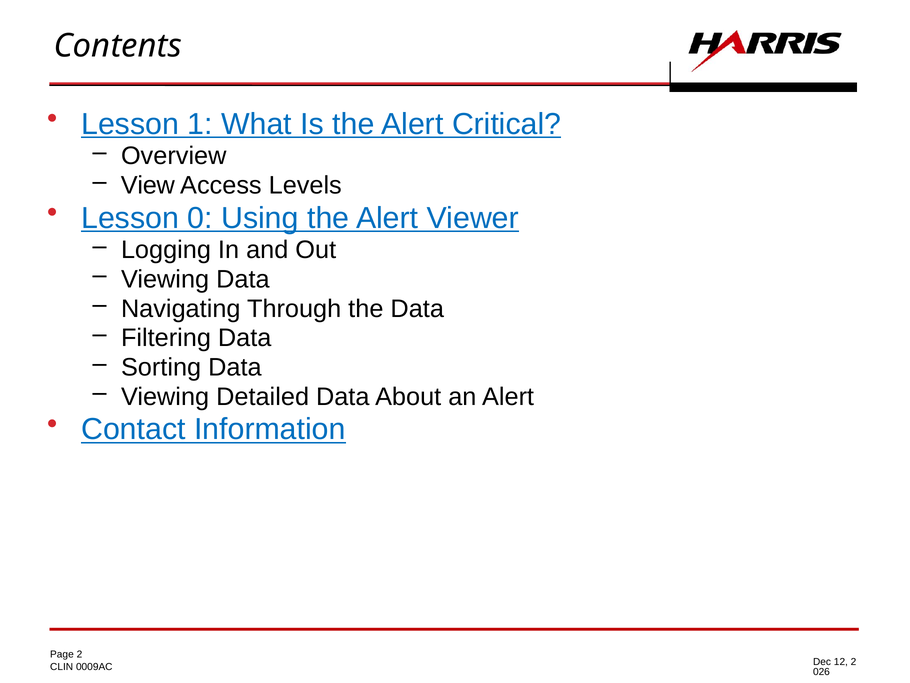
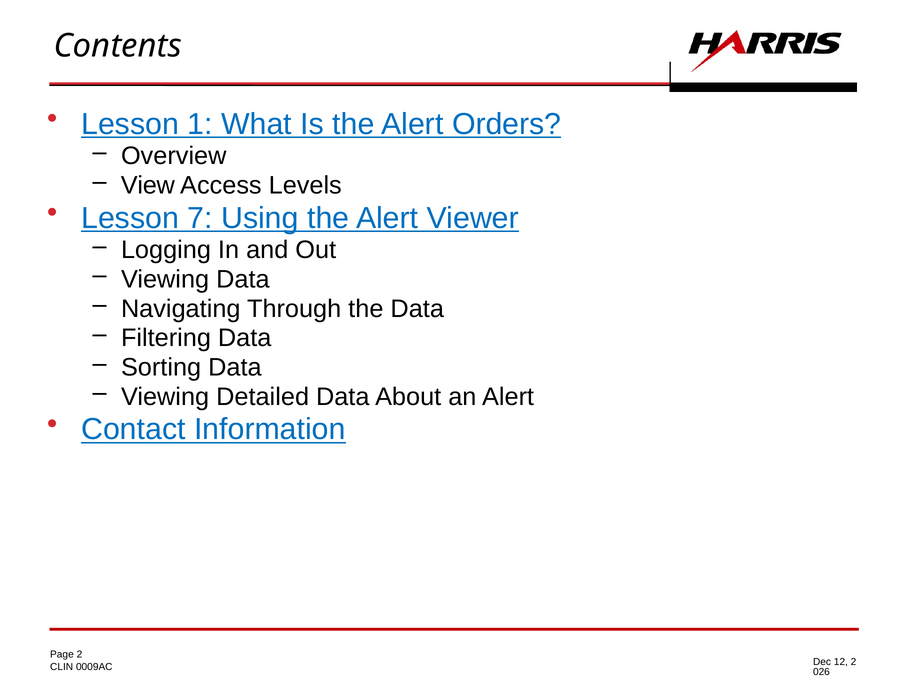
Critical: Critical -> Orders
0: 0 -> 7
